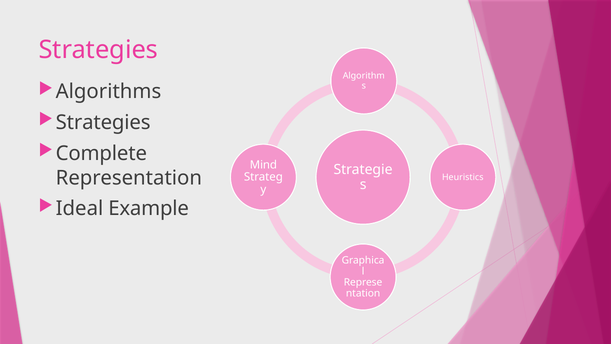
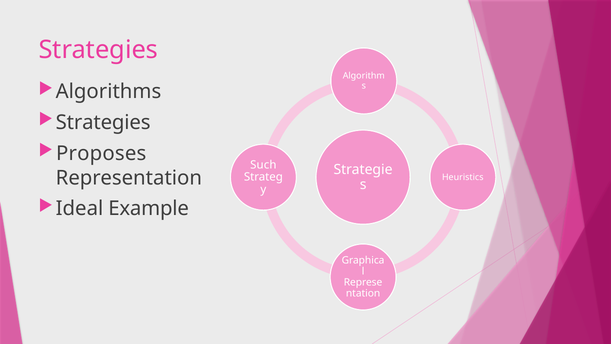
Complete: Complete -> Proposes
Mind: Mind -> Such
